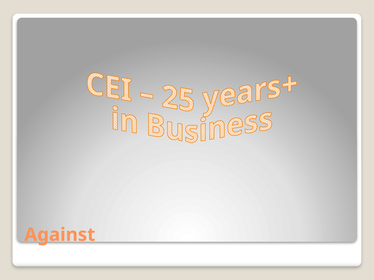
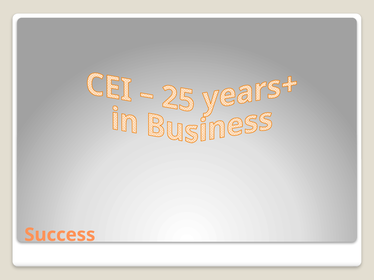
Against: Against -> Success
